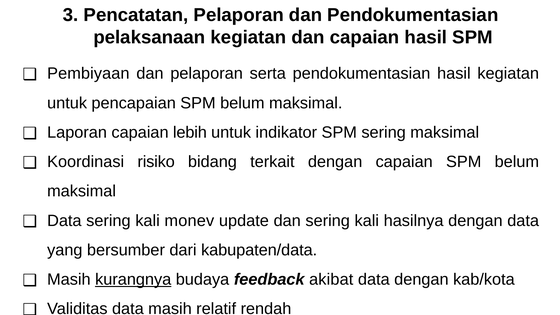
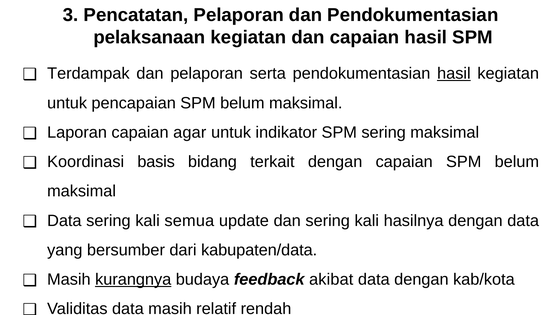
Pembiyaan: Pembiyaan -> Terdampak
hasil at (454, 74) underline: none -> present
lebih: lebih -> agar
risiko: risiko -> basis
monev: monev -> semua
